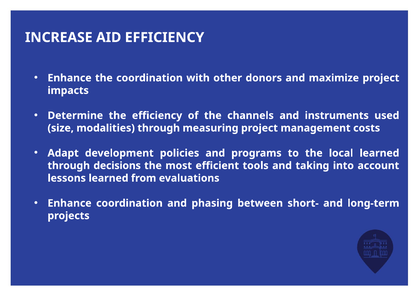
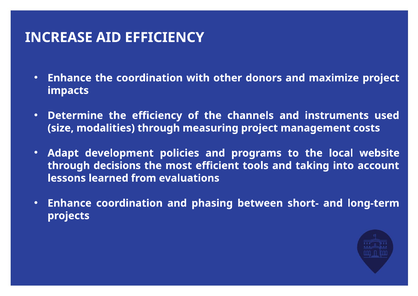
local learned: learned -> website
